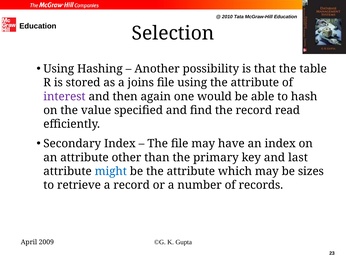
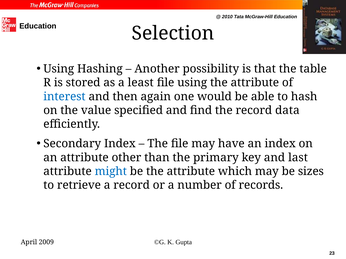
joins: joins -> least
interest colour: purple -> blue
read: read -> data
